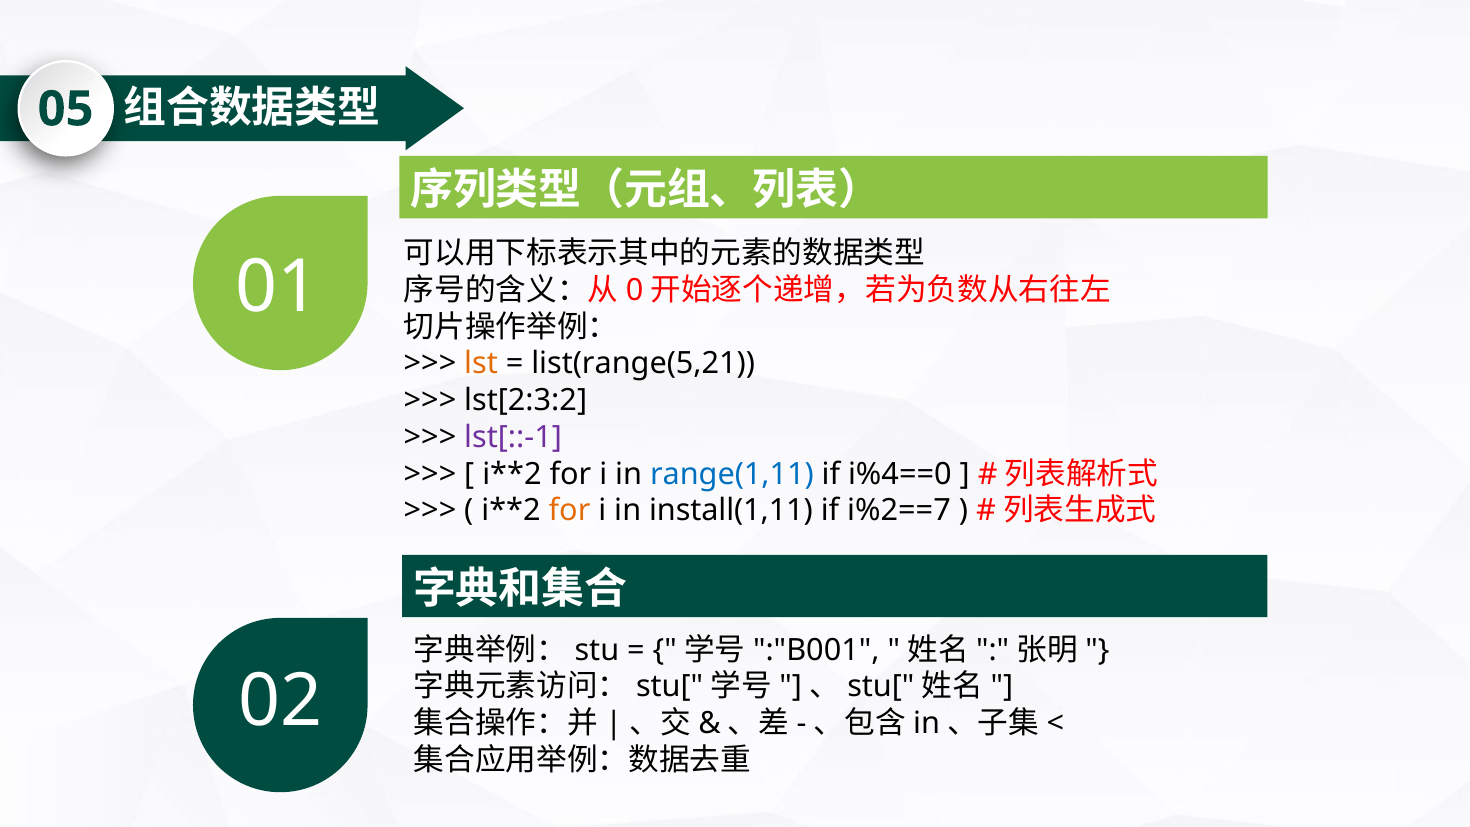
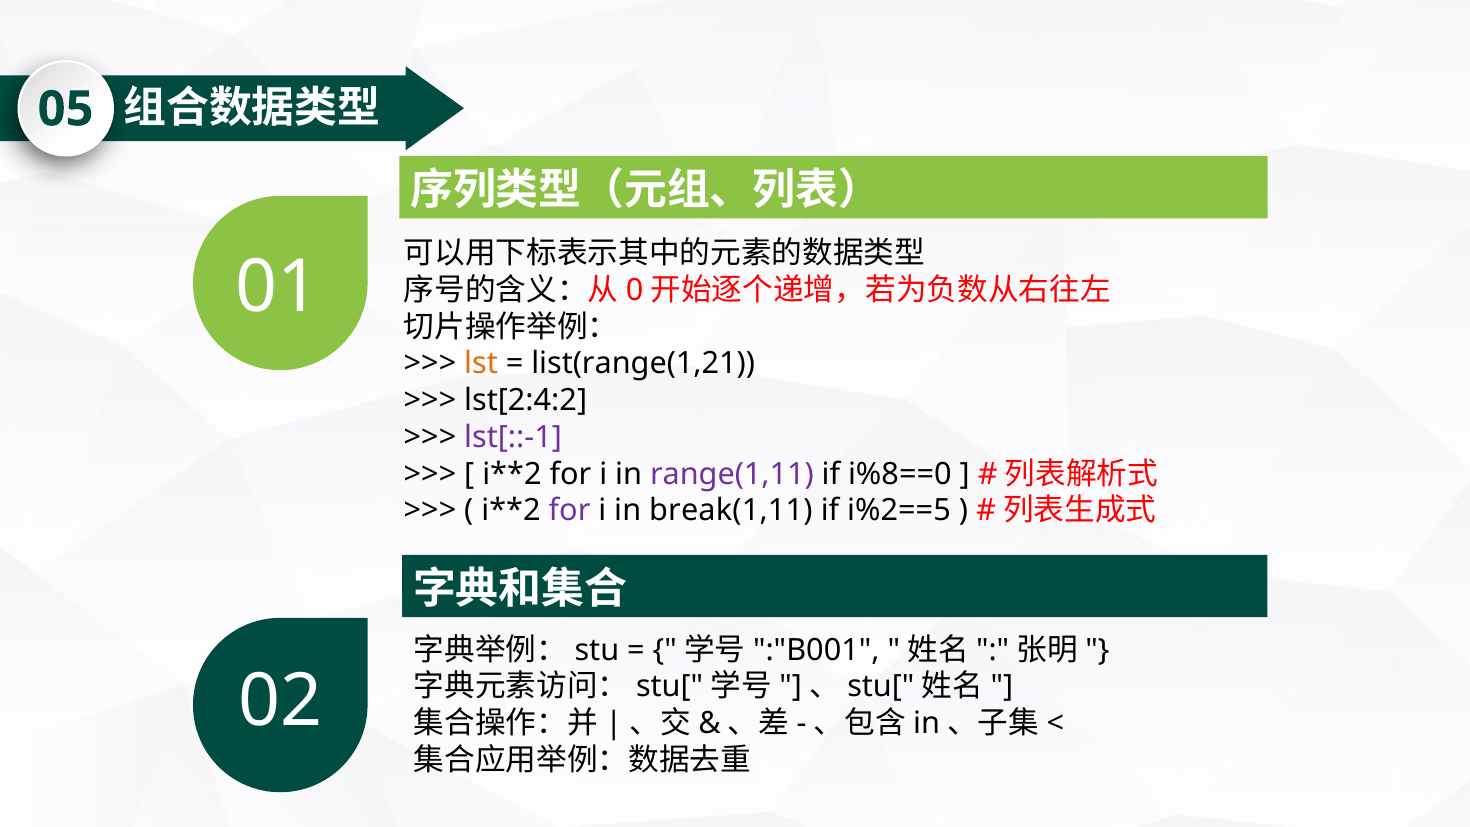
list(range(5,21: list(range(5,21 -> list(range(1,21
lst[2:3:2: lst[2:3:2 -> lst[2:4:2
range(1,11 colour: blue -> purple
i%4==0: i%4==0 -> i%8==0
for at (570, 511) colour: orange -> purple
install(1,11: install(1,11 -> break(1,11
i%2==7: i%2==7 -> i%2==5
